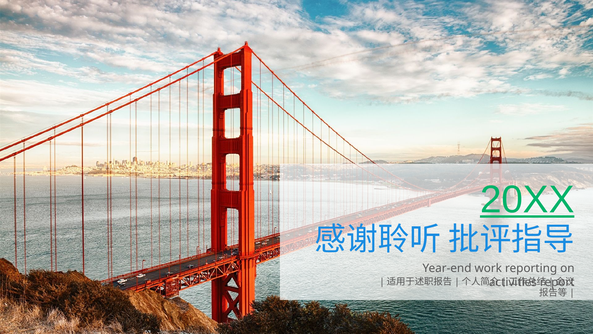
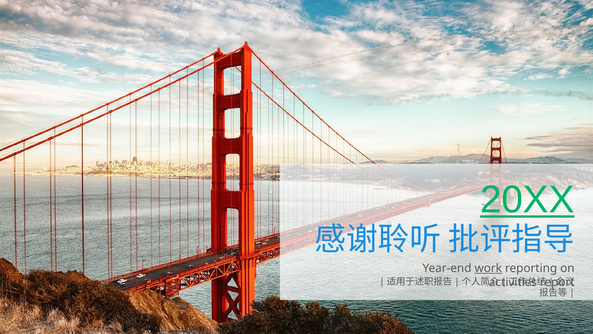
work underline: none -> present
